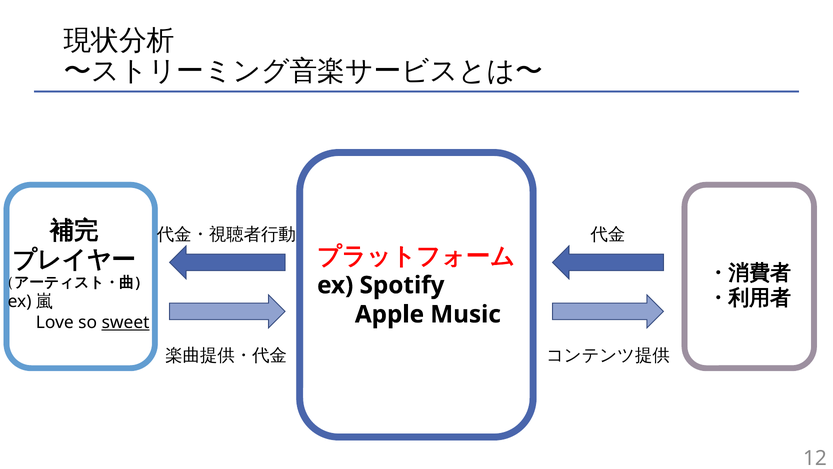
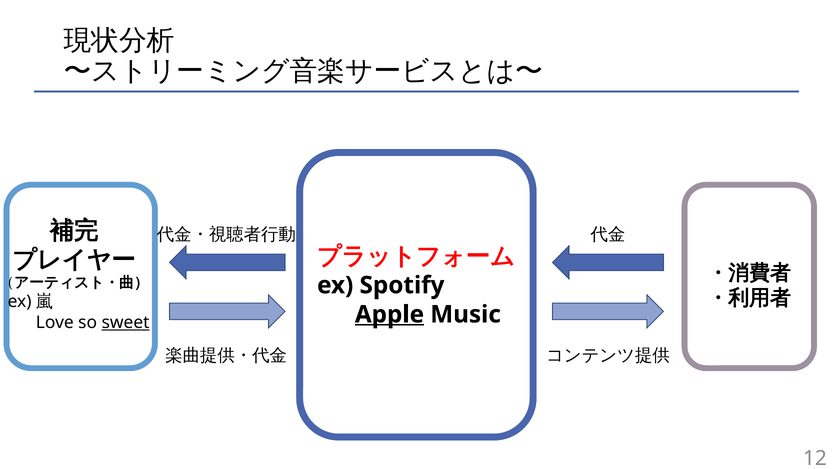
Apple underline: none -> present
